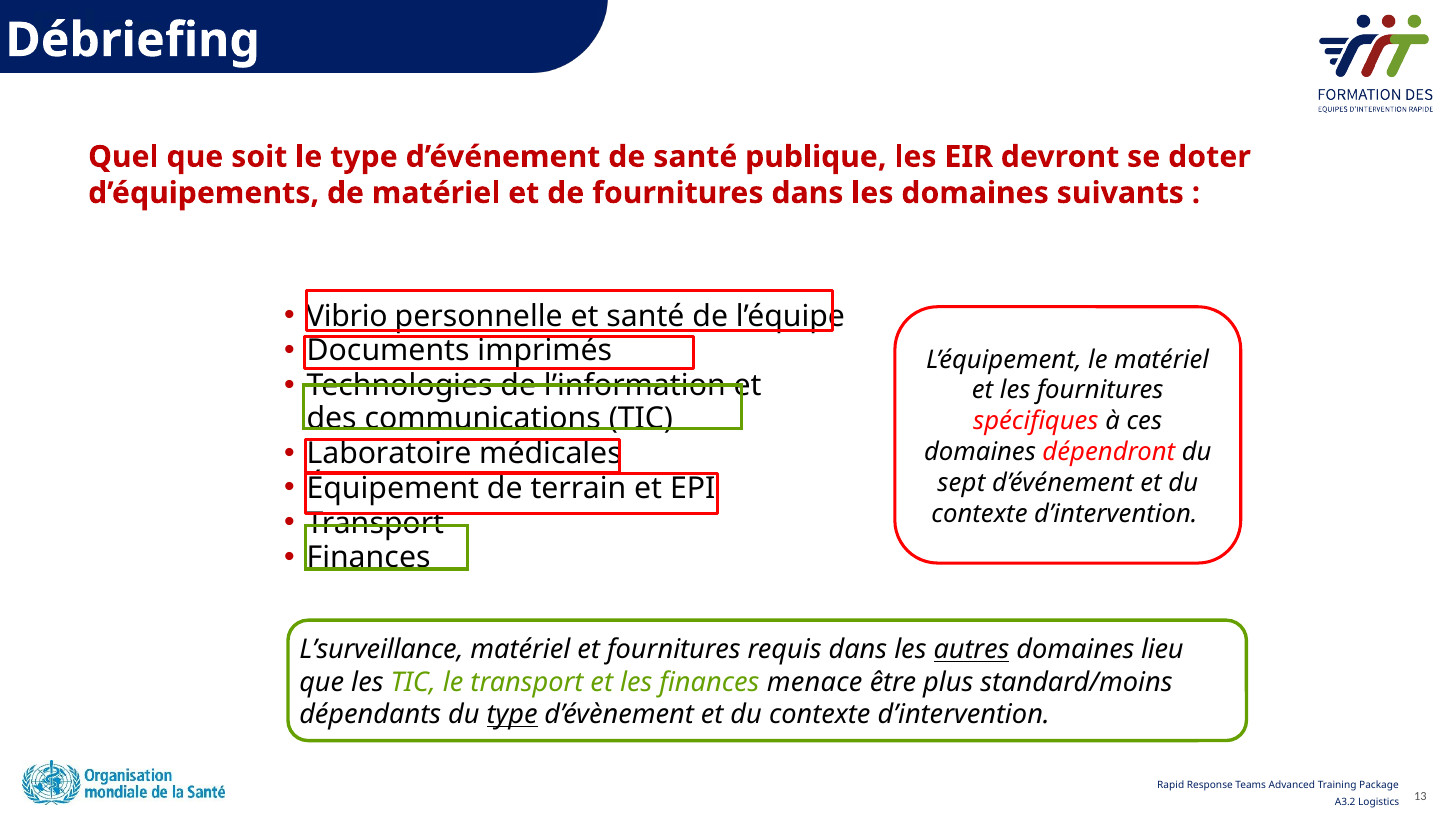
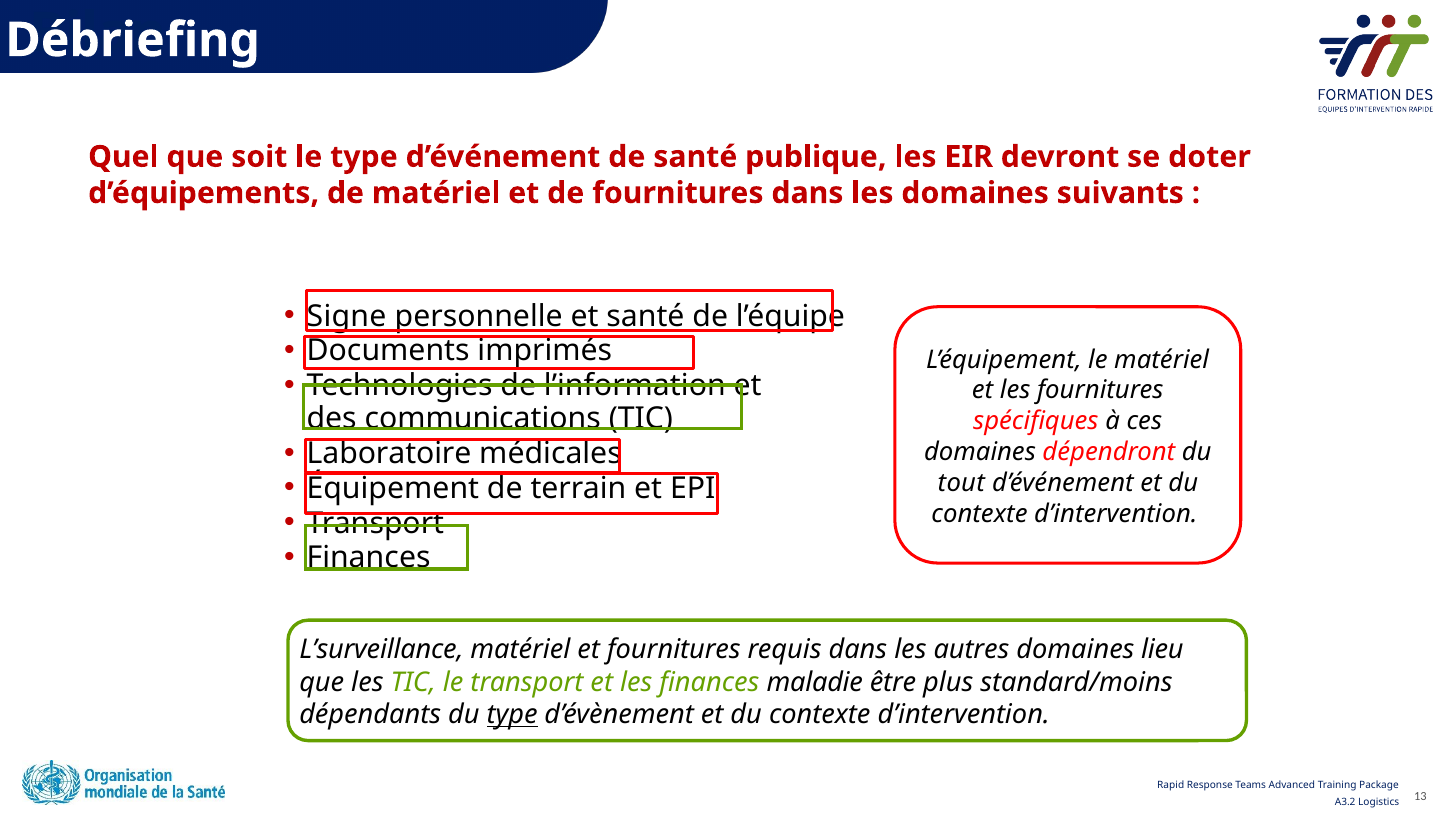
Vibrio: Vibrio -> Signe
sept: sept -> tout
autres underline: present -> none
menace: menace -> maladie
